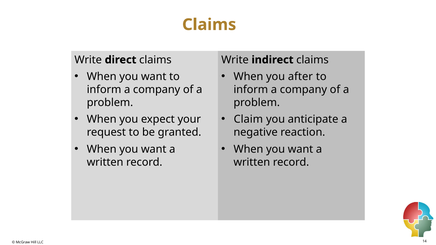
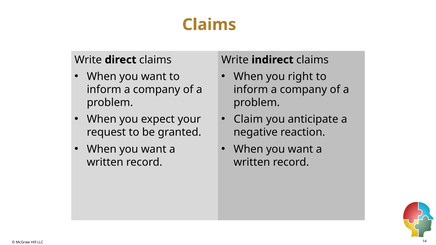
after: after -> right
